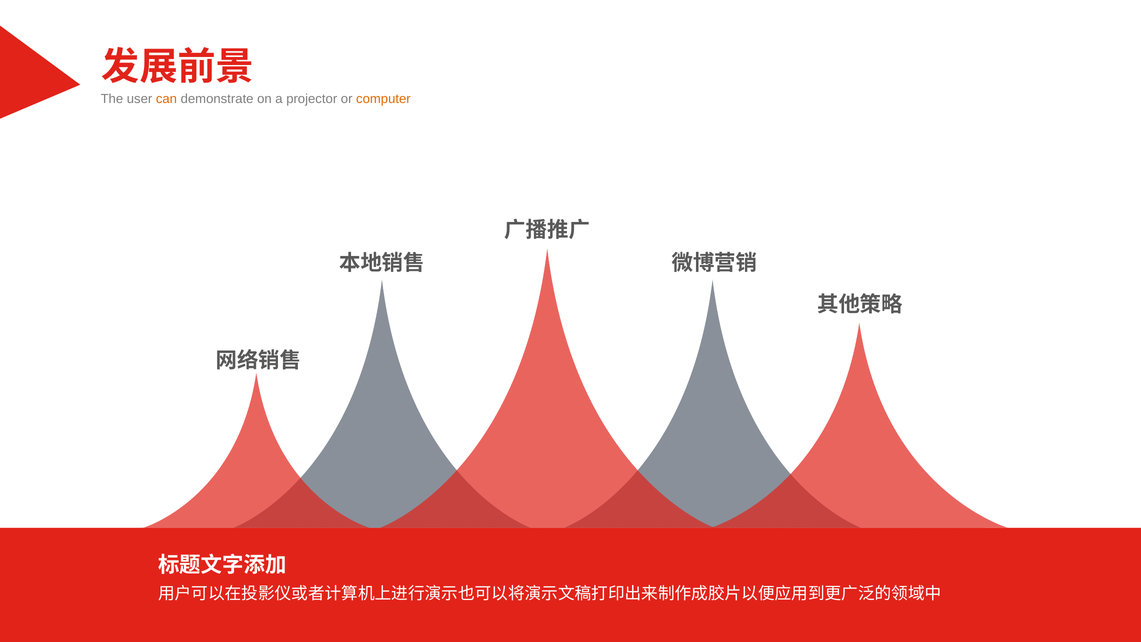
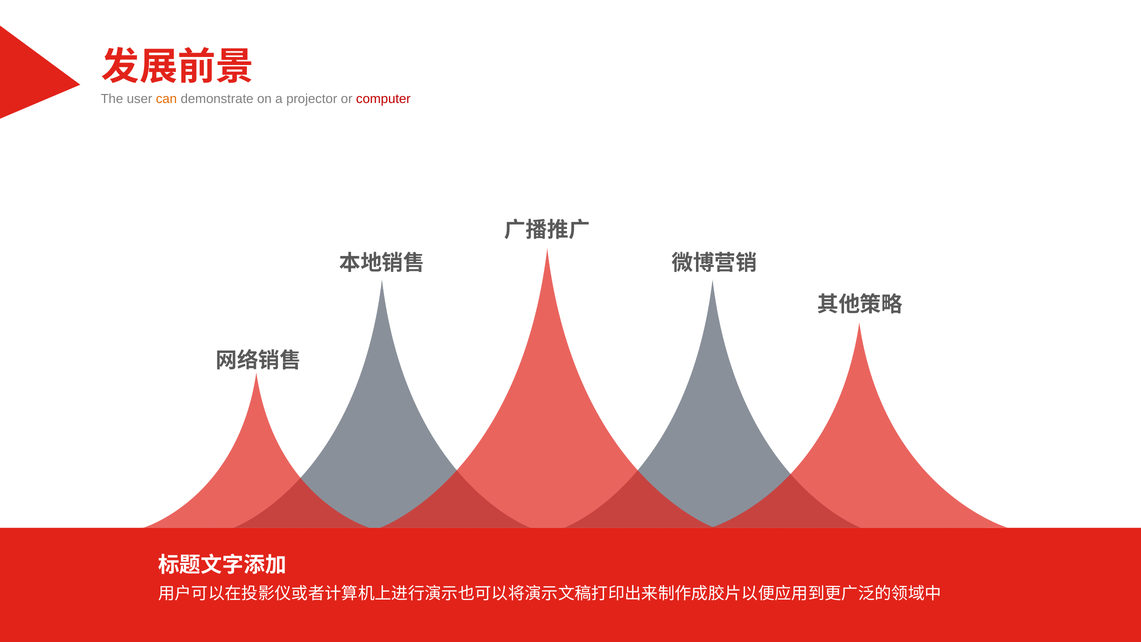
computer colour: orange -> red
